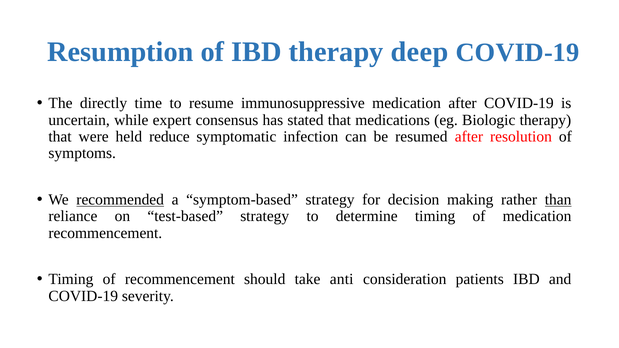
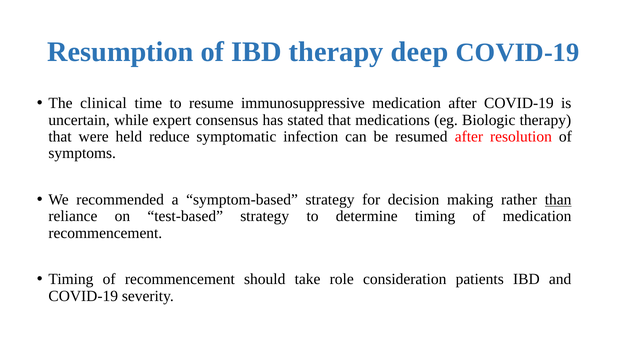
directly: directly -> clinical
recommended underline: present -> none
anti: anti -> role
